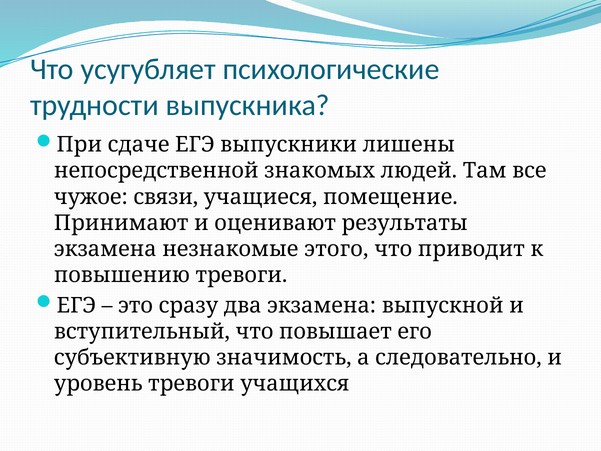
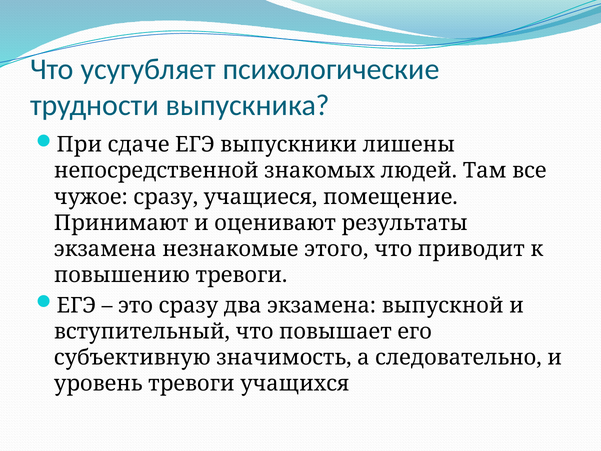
чужое связи: связи -> сразу
